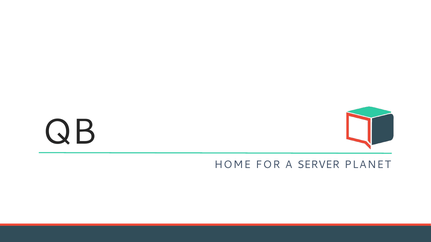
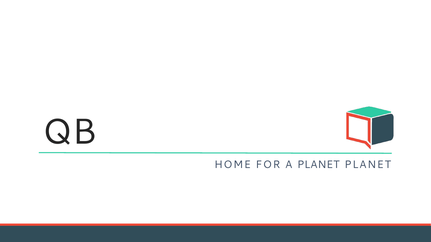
A SERVER: SERVER -> PLANET
